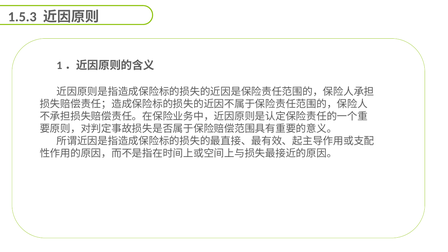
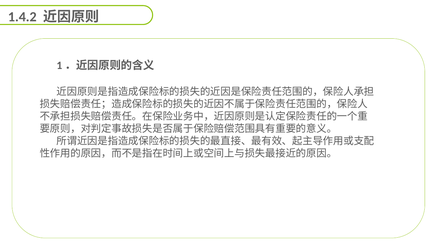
1.5.3: 1.5.3 -> 1.4.2
